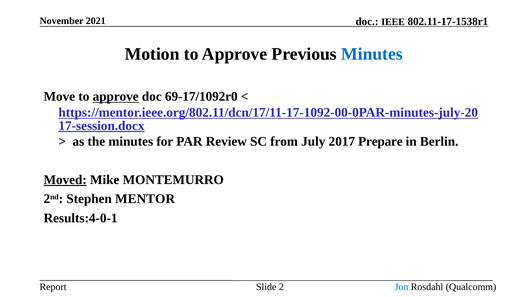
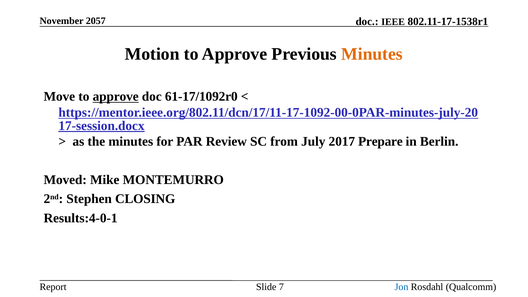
2021: 2021 -> 2057
Minutes at (372, 54) colour: blue -> orange
69-17/1092r0: 69-17/1092r0 -> 61-17/1092r0
Moved underline: present -> none
MENTOR: MENTOR -> CLOSING
2: 2 -> 7
